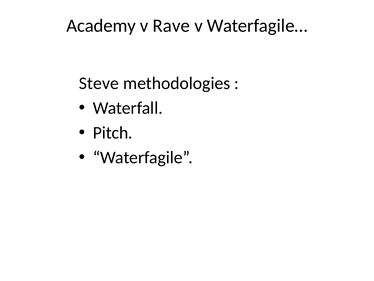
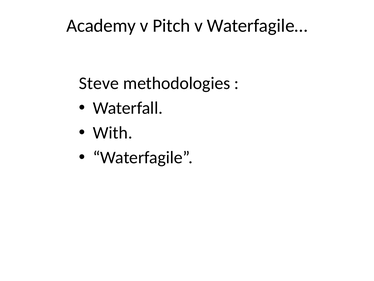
Rave: Rave -> Pitch
Pitch: Pitch -> With
